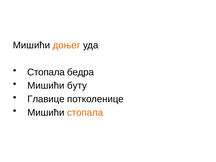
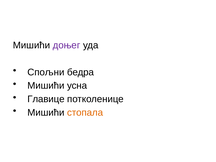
доњег colour: orange -> purple
Стопала at (46, 72): Стопала -> Спољни
буту: буту -> усна
